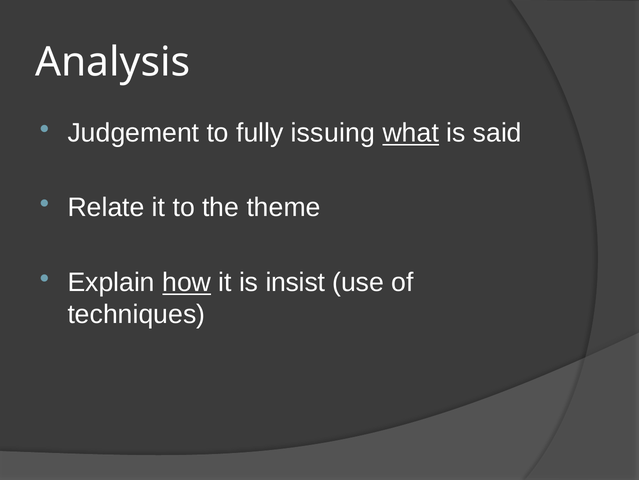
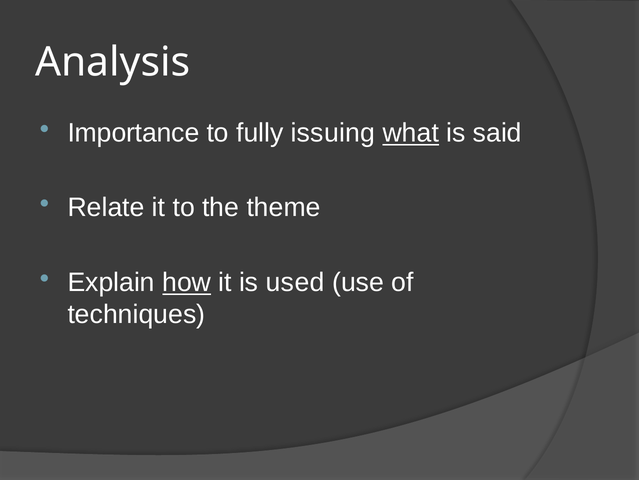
Judgement: Judgement -> Importance
insist: insist -> used
